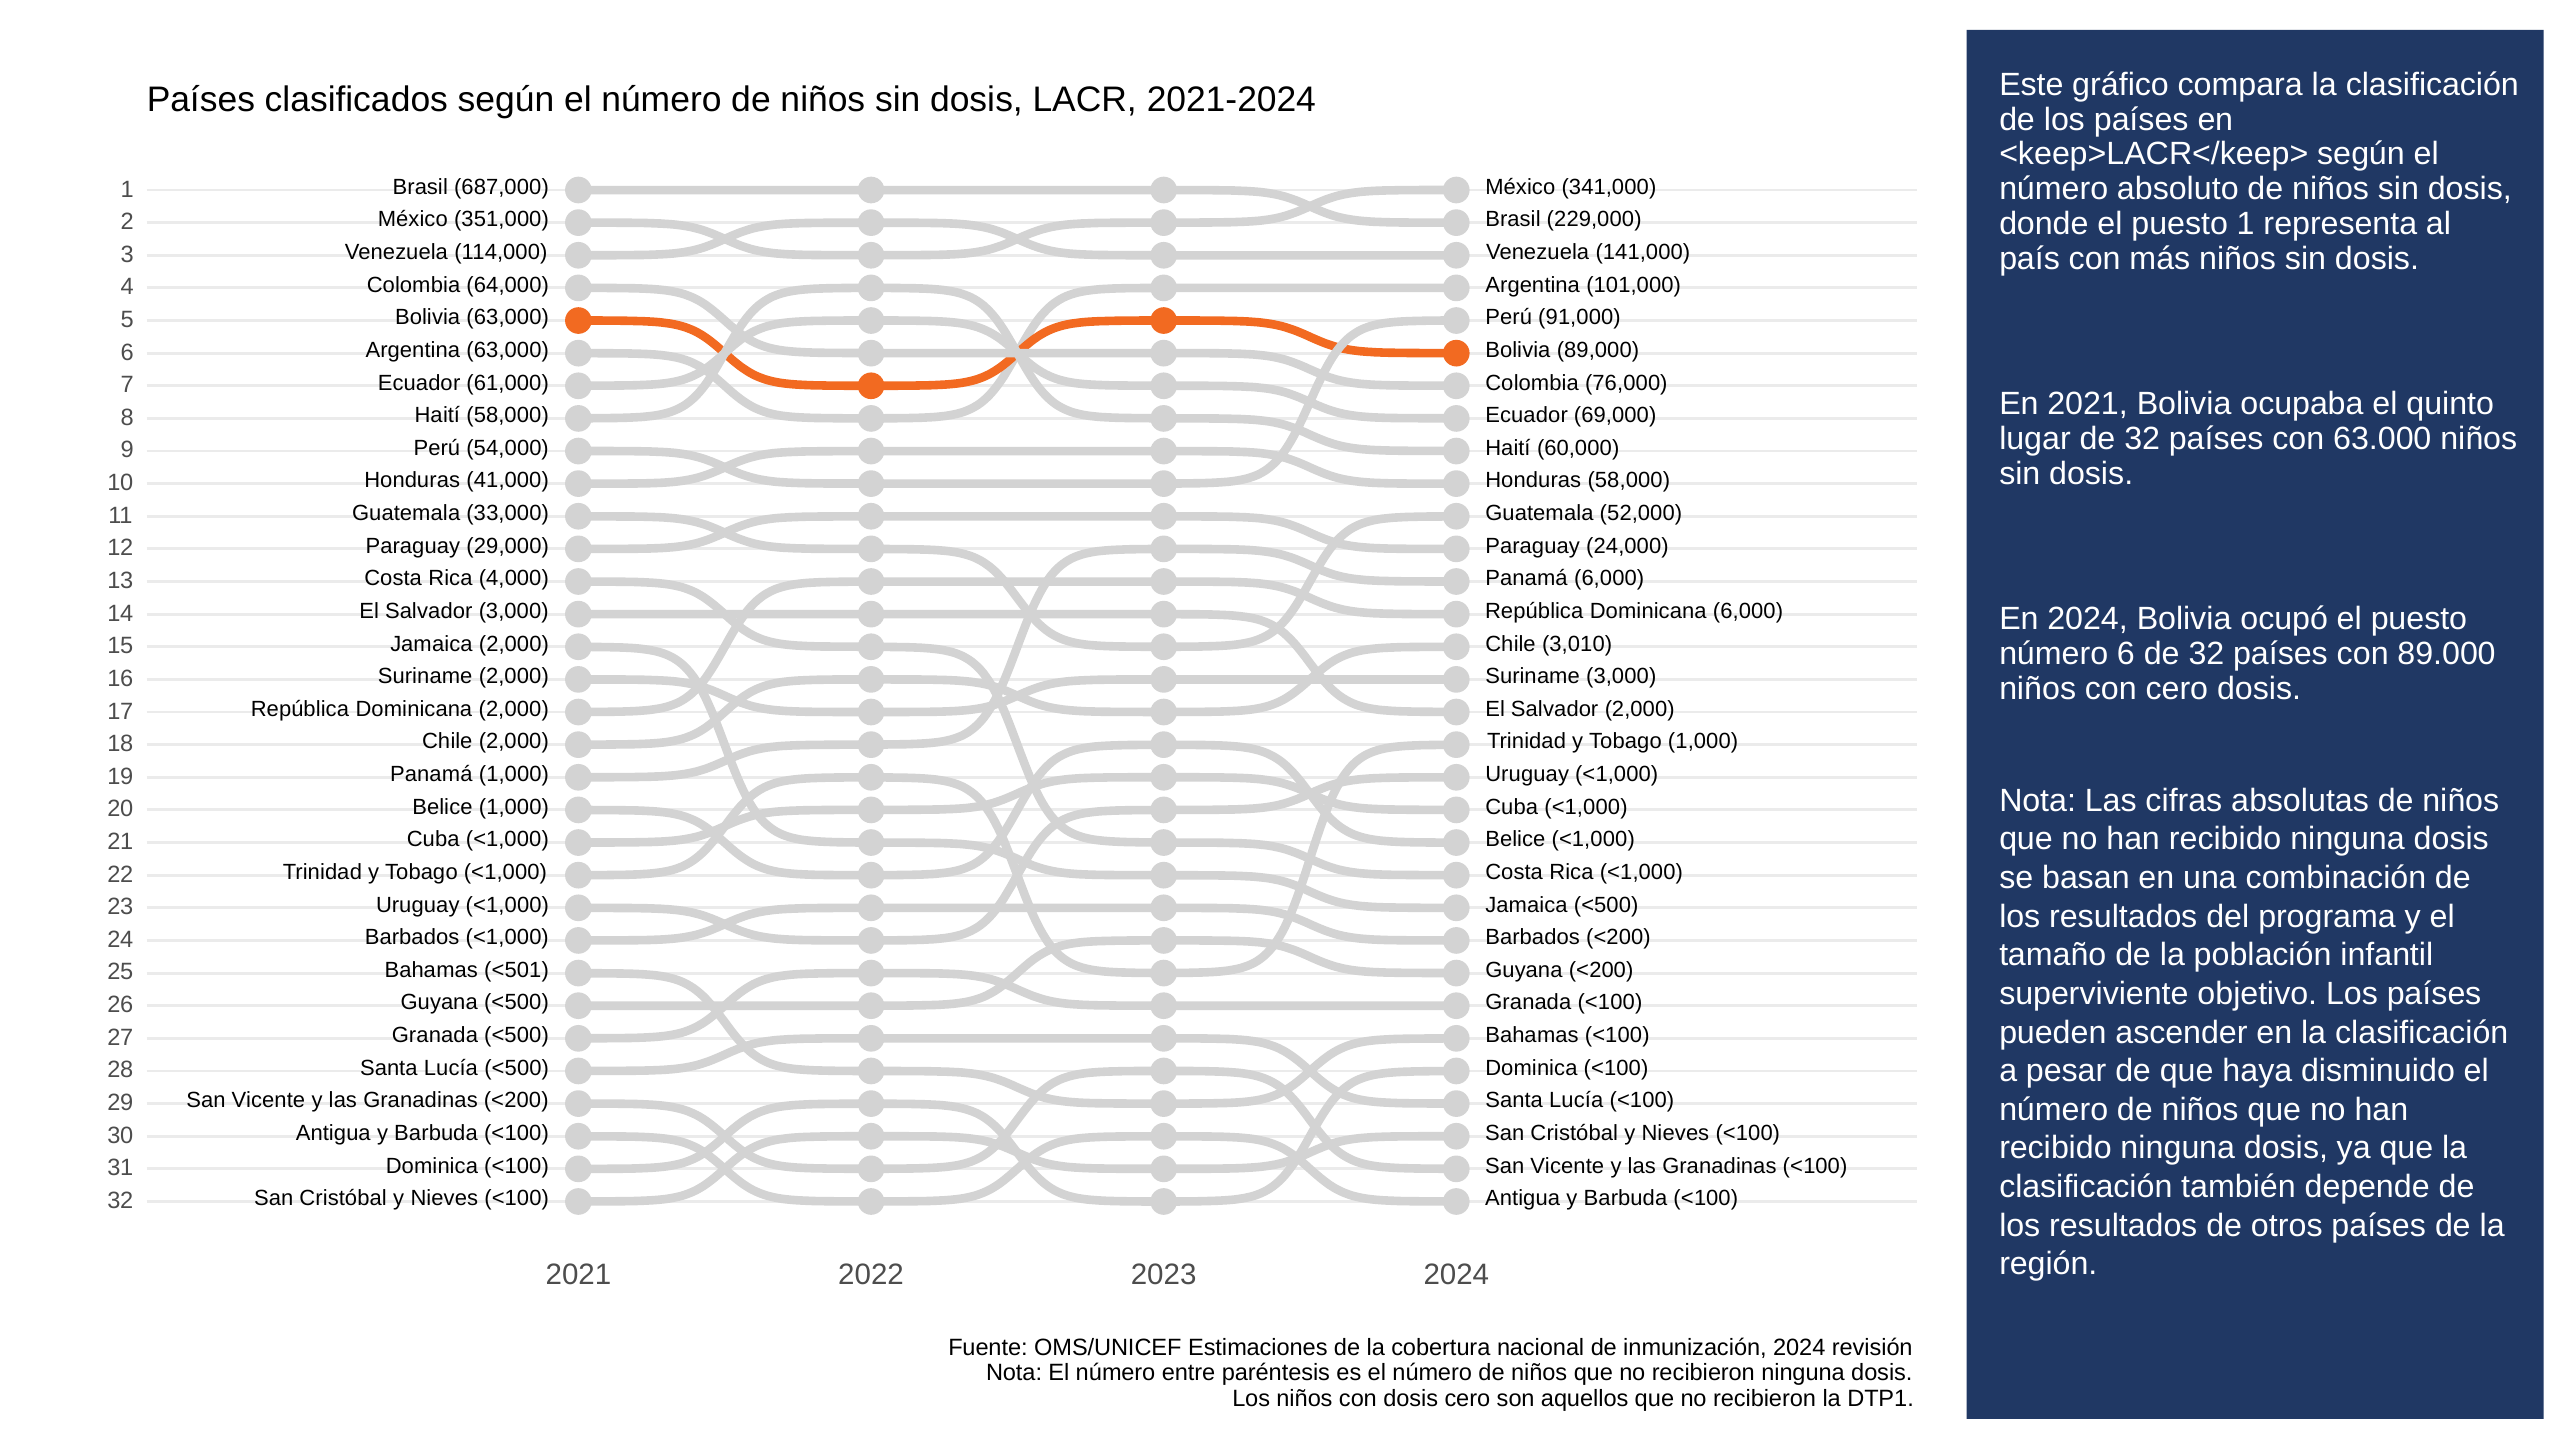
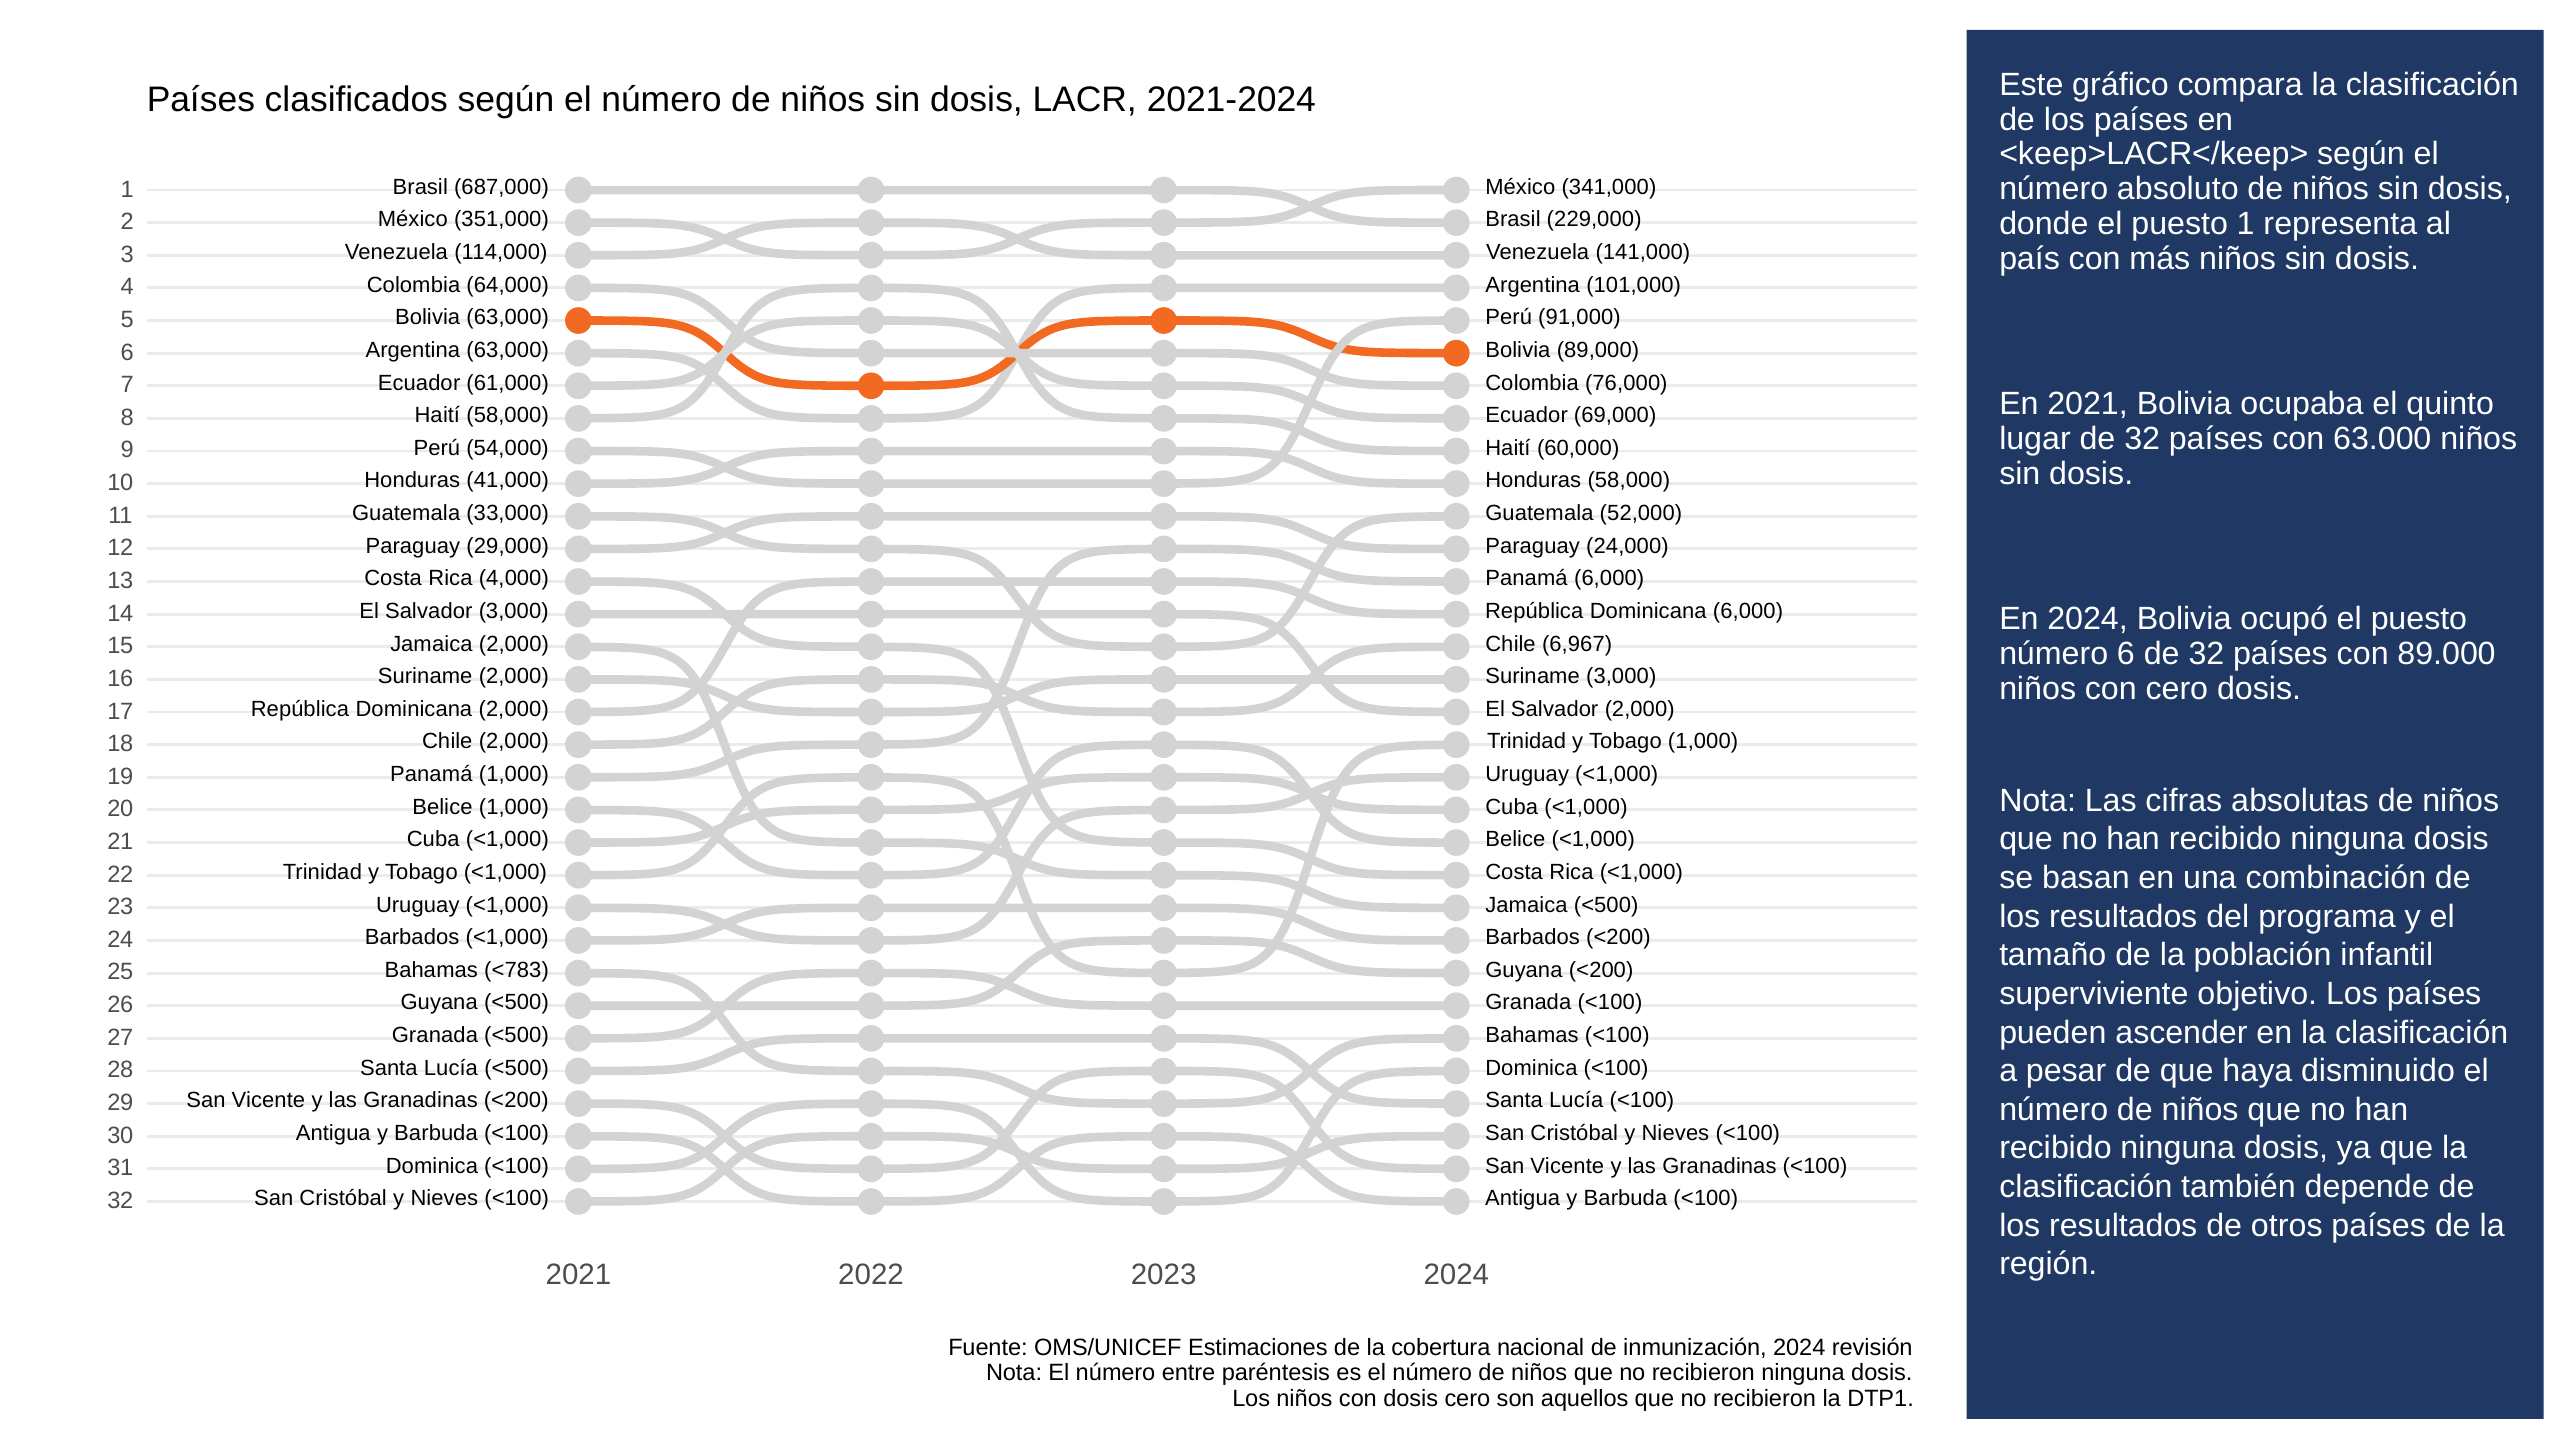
3,010: 3,010 -> 6,967
<501: <501 -> <783
